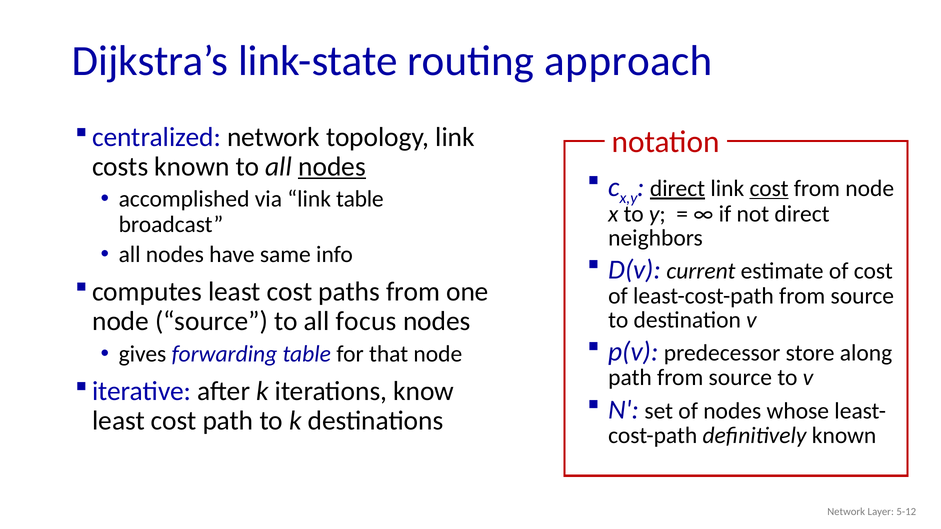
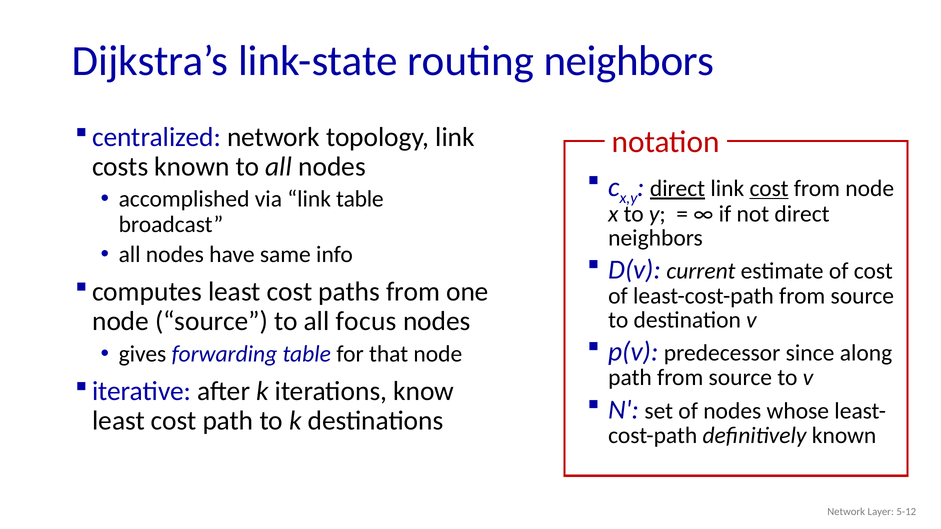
routing approach: approach -> neighbors
nodes at (332, 167) underline: present -> none
store: store -> since
